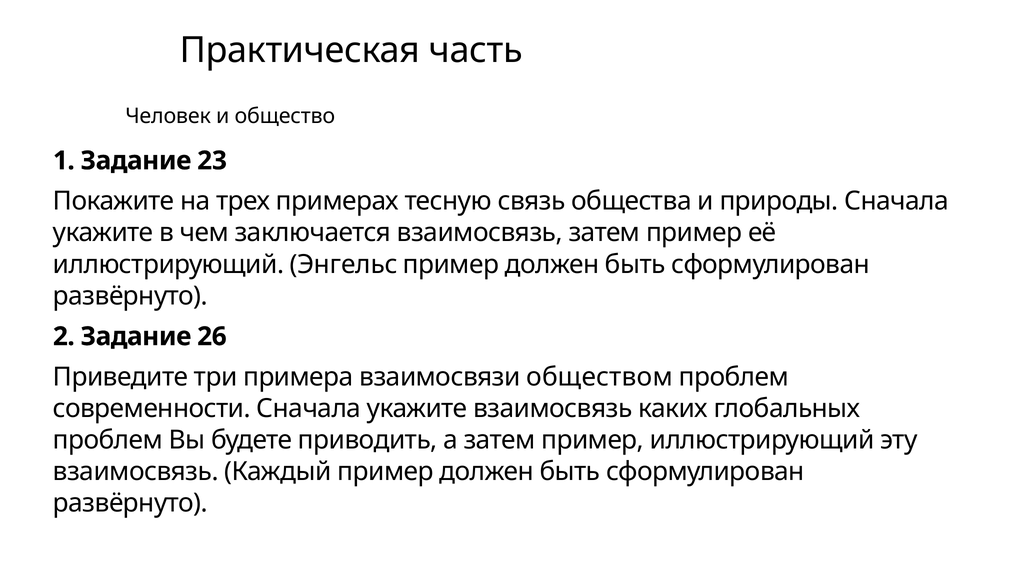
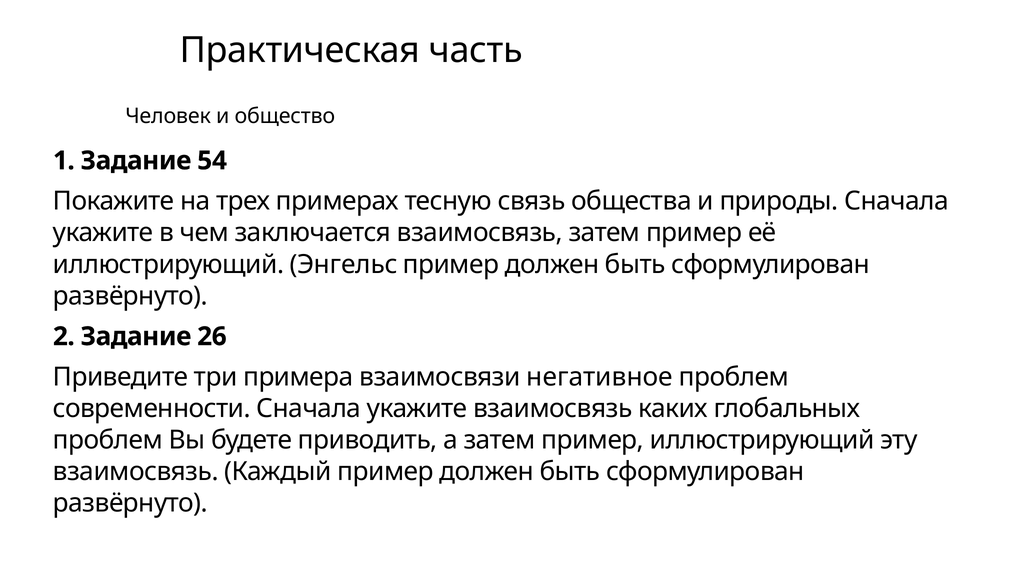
23: 23 -> 54
обществом: обществом -> негативное
